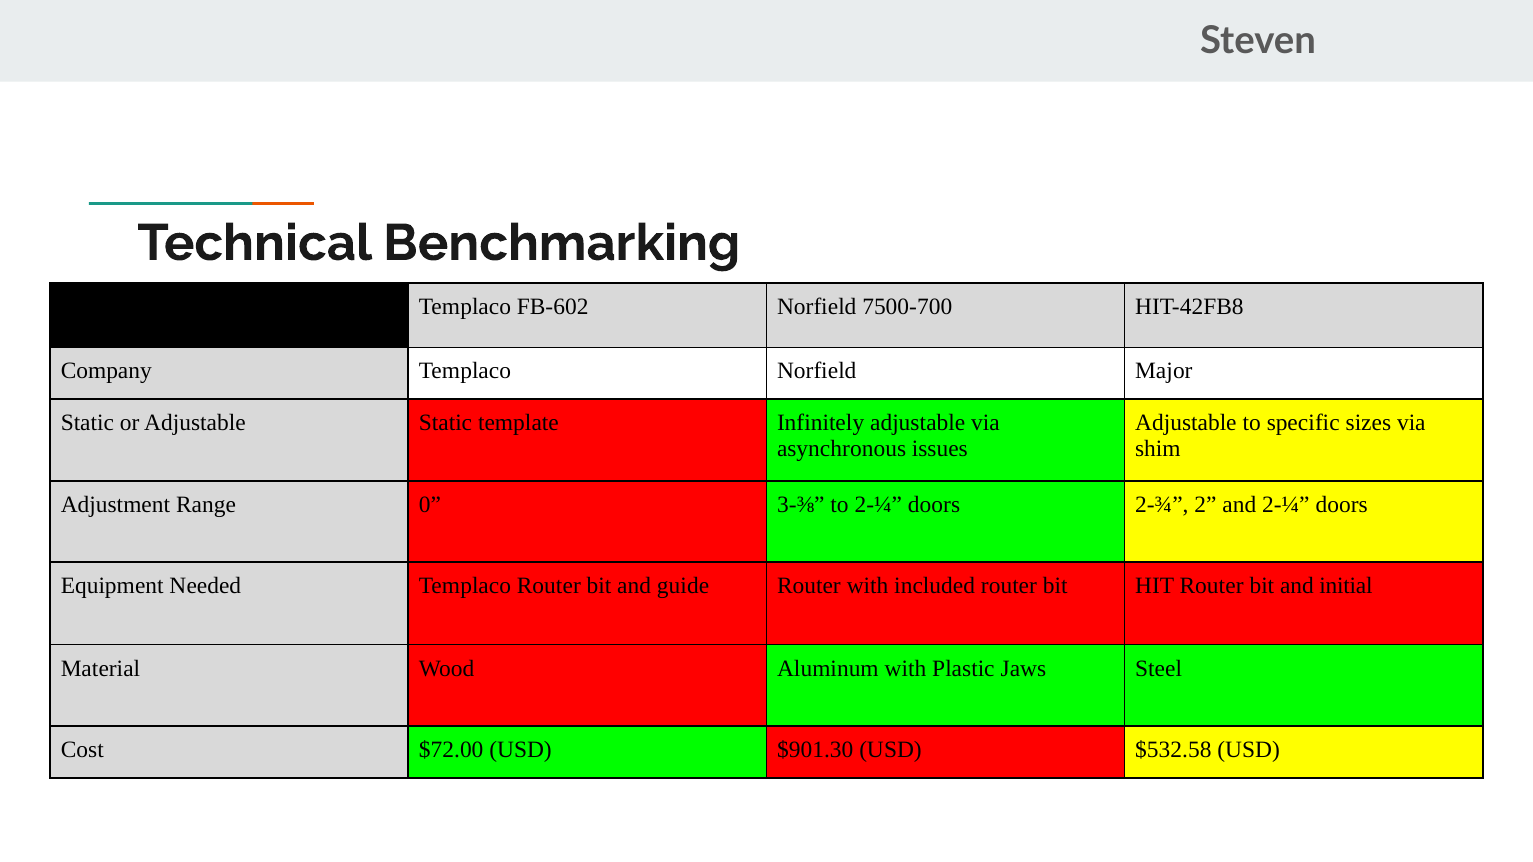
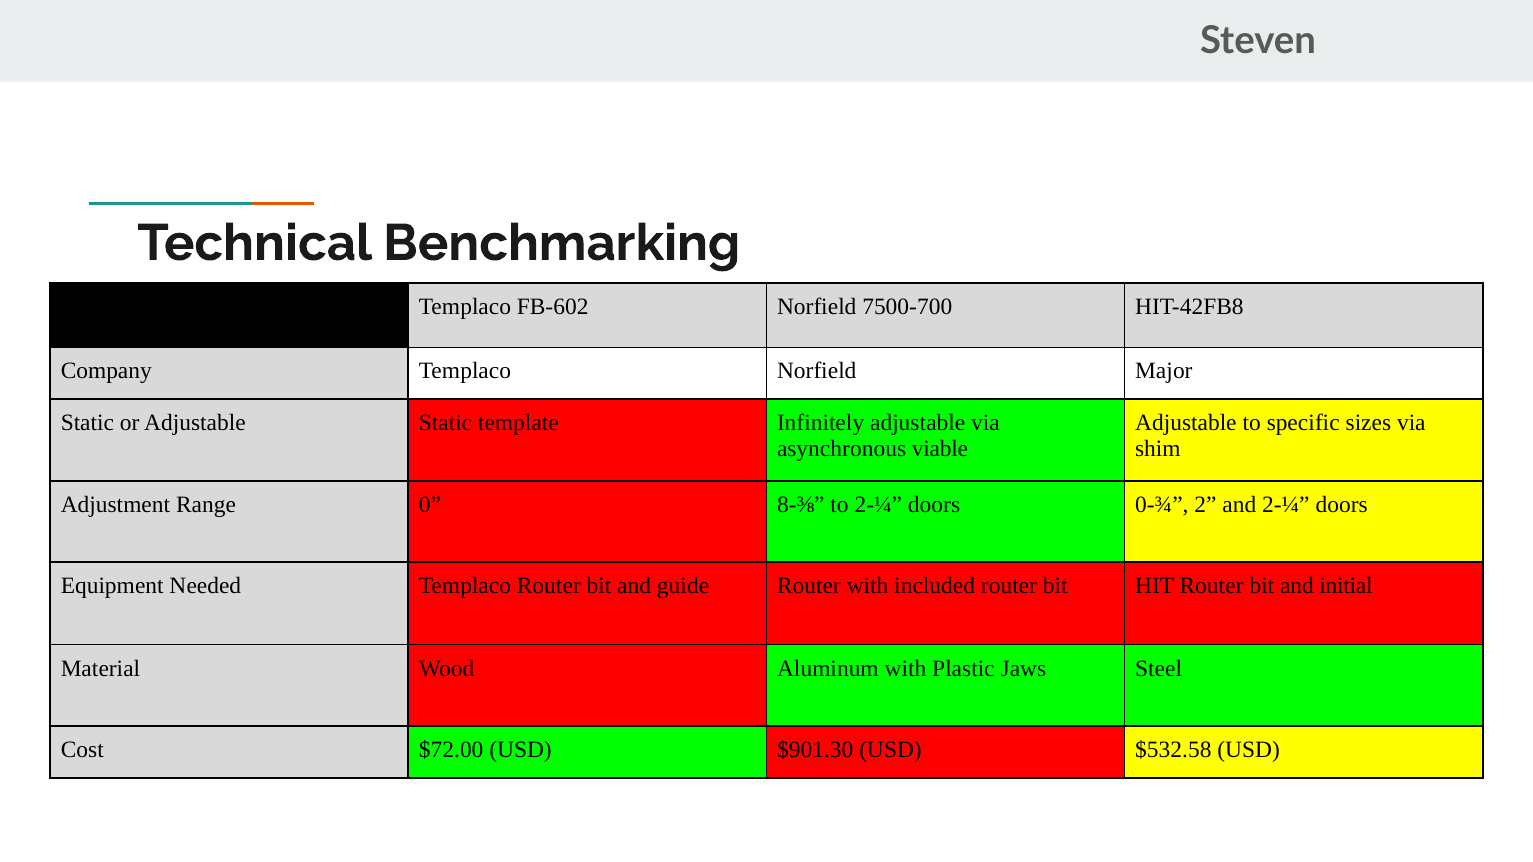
issues: issues -> viable
3-⅜: 3-⅜ -> 8-⅜
2-¾: 2-¾ -> 0-¾
